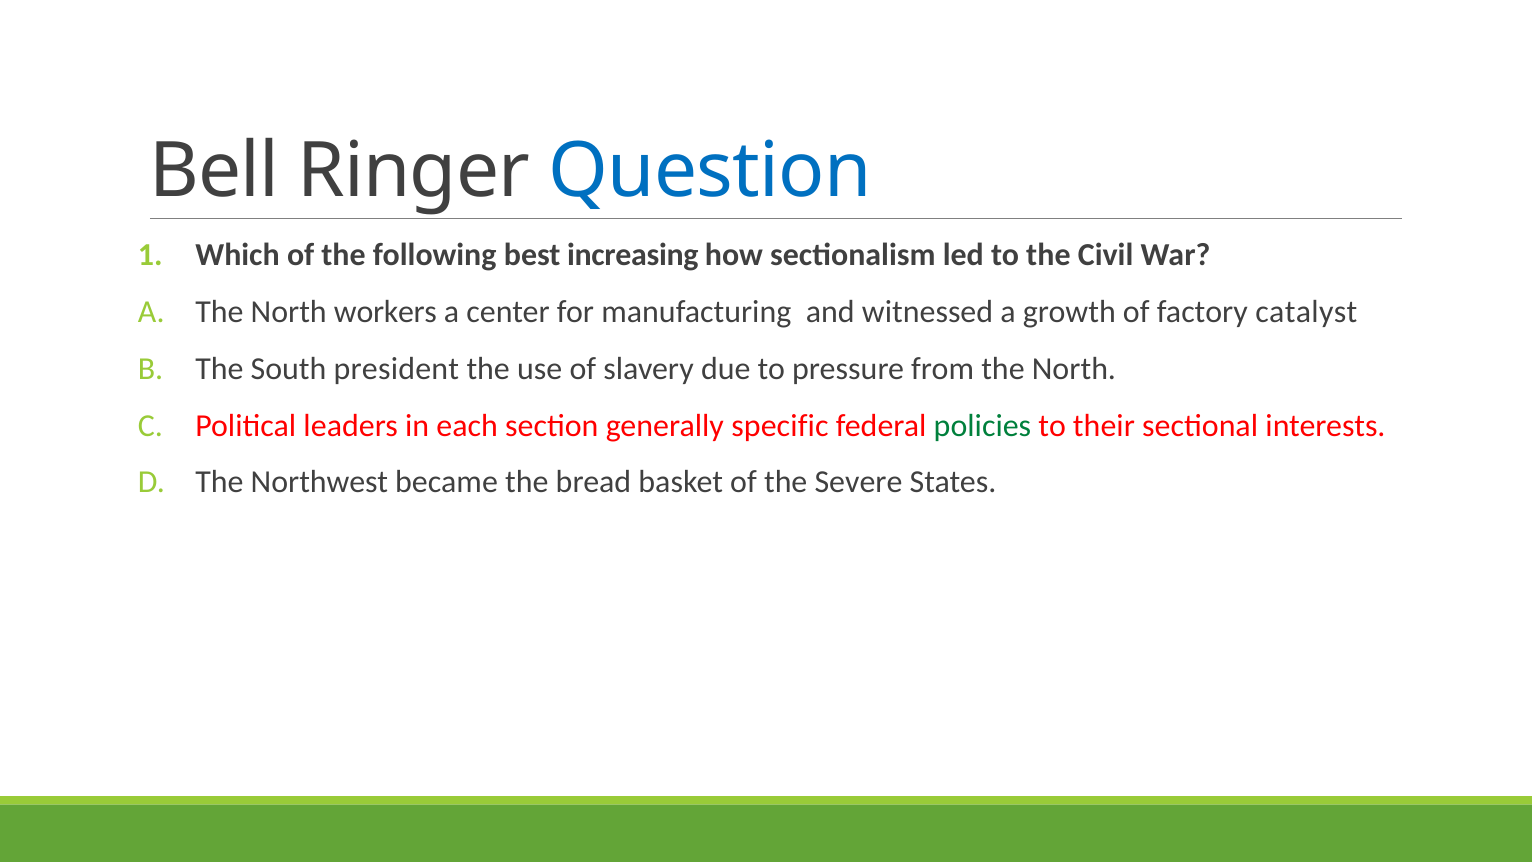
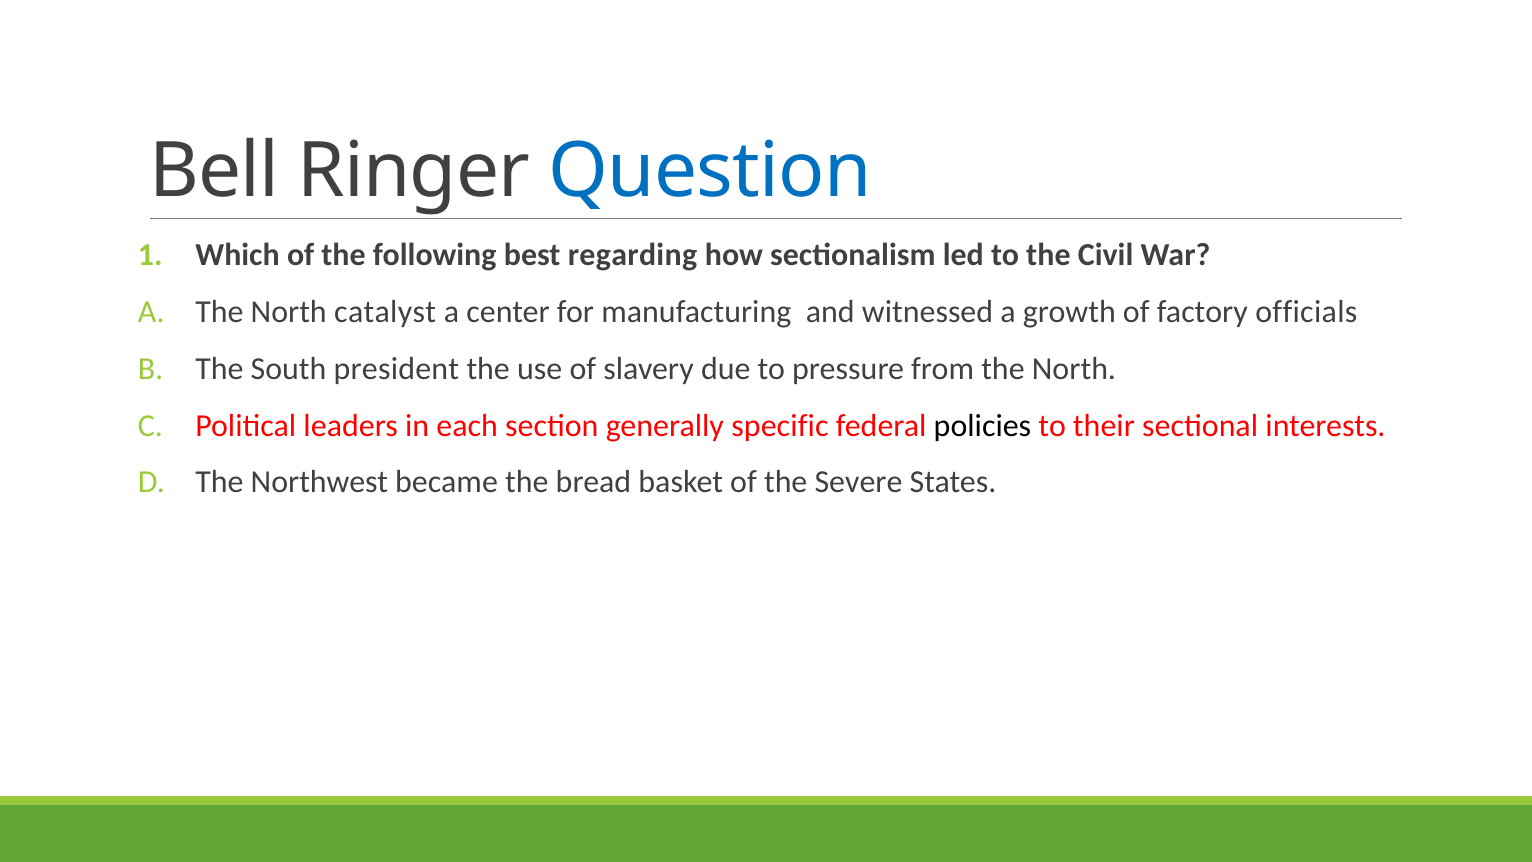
increasing: increasing -> regarding
workers: workers -> catalyst
catalyst: catalyst -> officials
policies colour: green -> black
